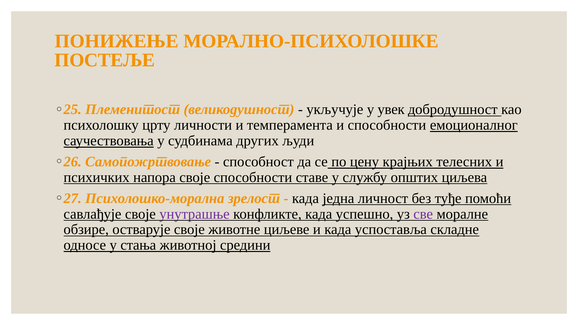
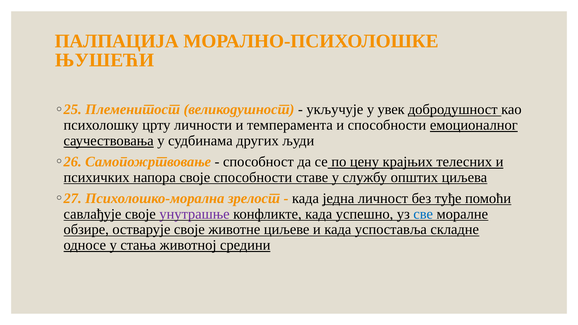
ПОНИЖЕЊЕ: ПОНИЖЕЊЕ -> ПАЛПАЦИЈА
ПОСТЕЉЕ: ПОСТЕЉЕ -> ЊУШЕЋИ
све colour: purple -> blue
